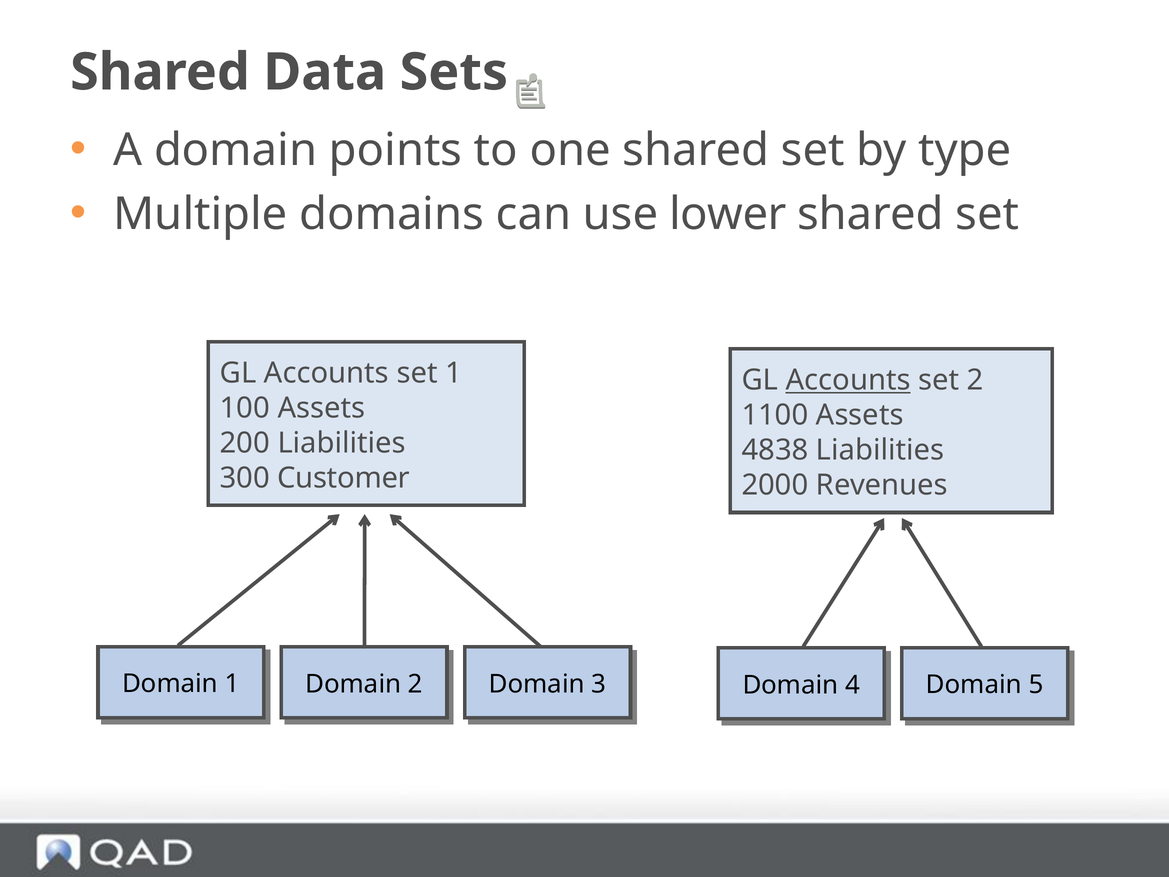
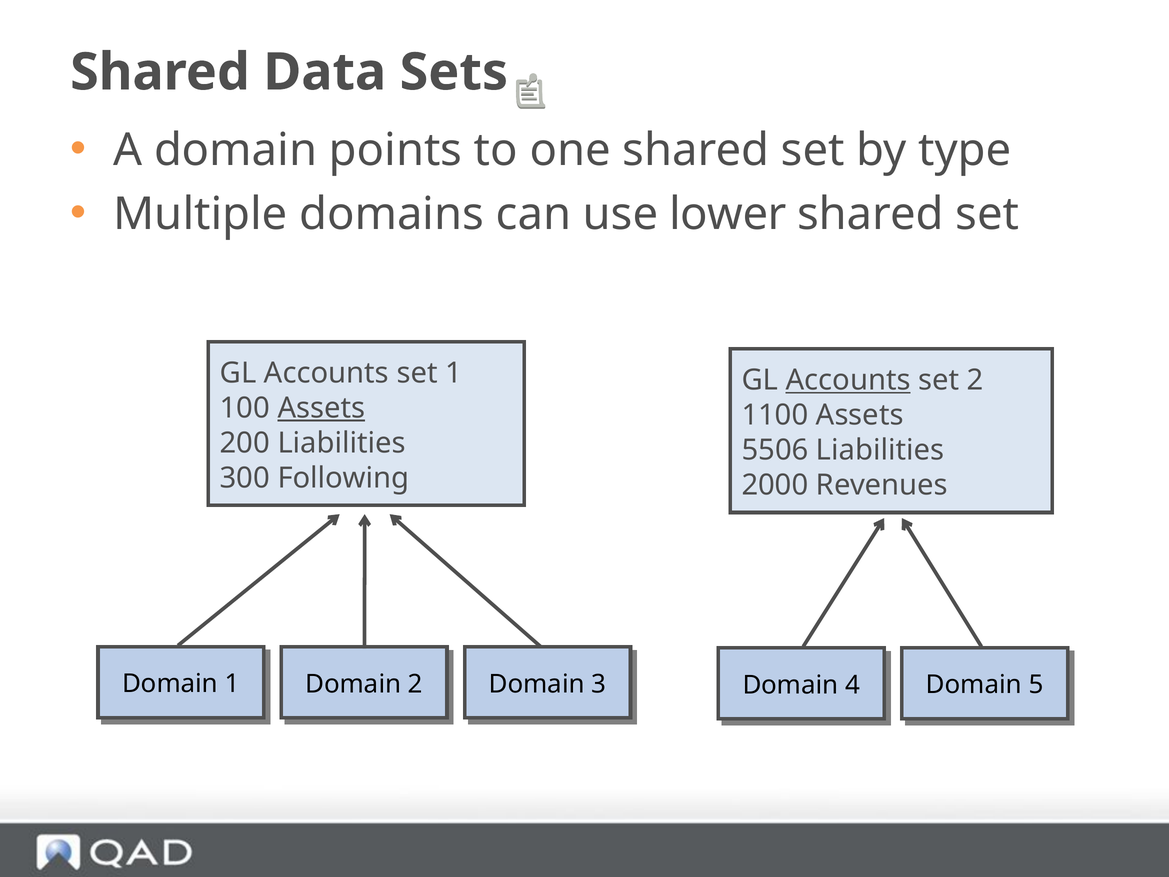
Assets at (321, 408) underline: none -> present
4838: 4838 -> 5506
Customer: Customer -> Following
